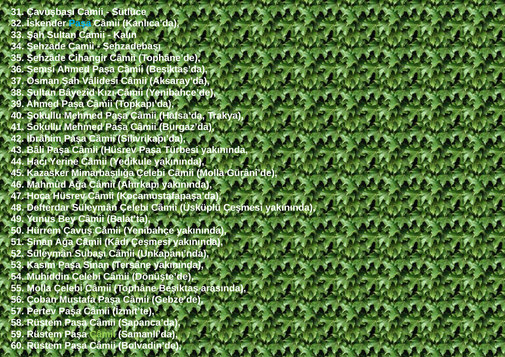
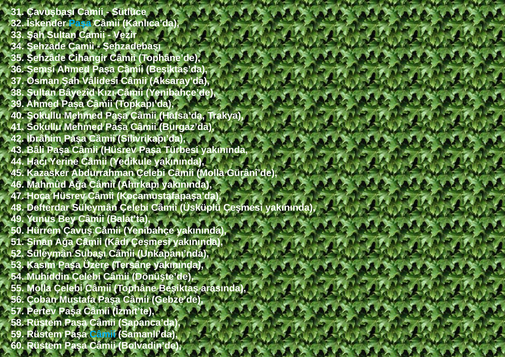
Kalın: Kalın -> Vezir
Mimarbaşılığa: Mimarbaşılığa -> Abdurrahman
Paşa Sinan: Sinan -> Üzere
Câmii at (103, 334) colour: light green -> light blue
